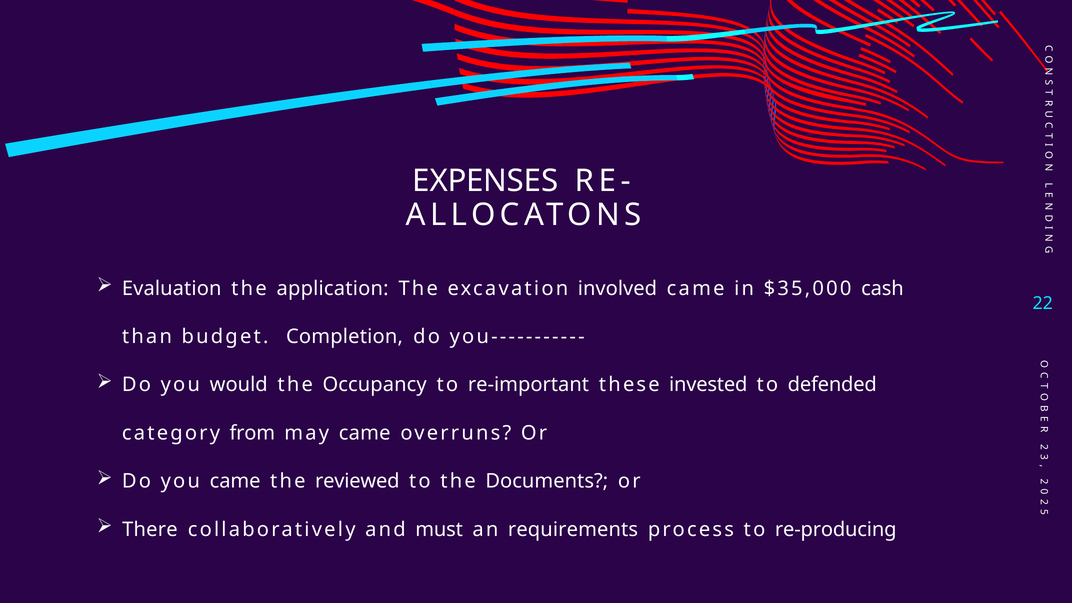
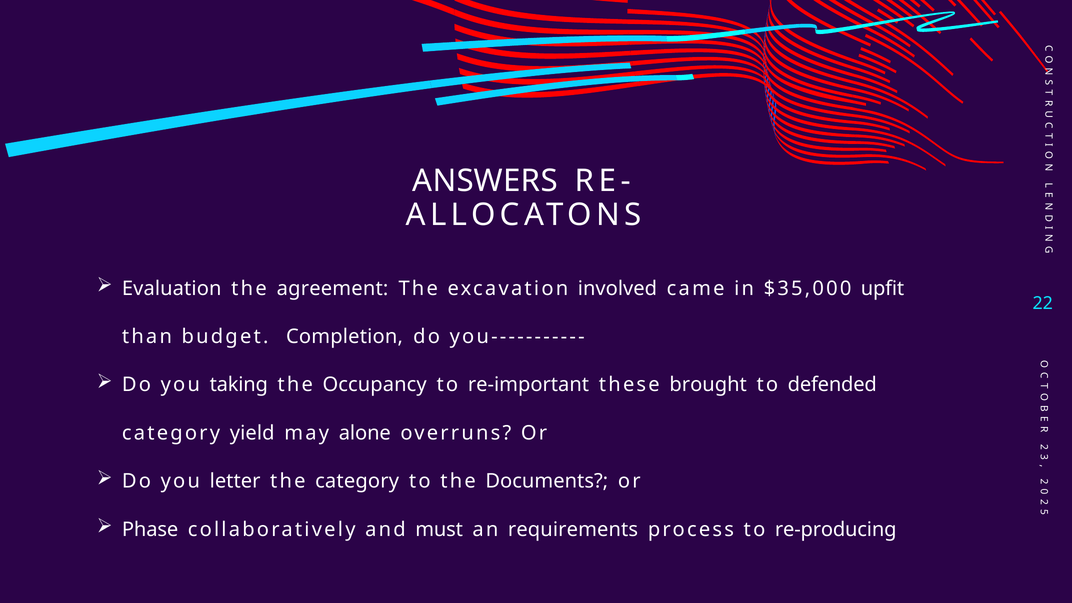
EXPENSES: EXPENSES -> ANSWERS
application: application -> agreement
cash: cash -> upfit
would: would -> taking
invested: invested -> brought
from: from -> yield
may came: came -> alone
you came: came -> letter
the reviewed: reviewed -> category
There: There -> Phase
